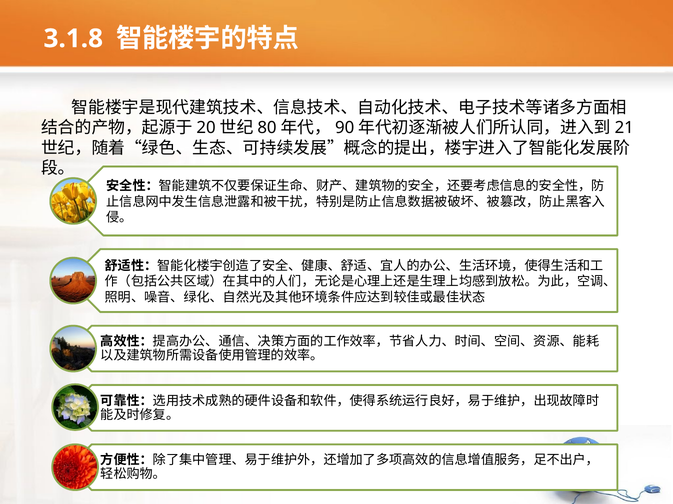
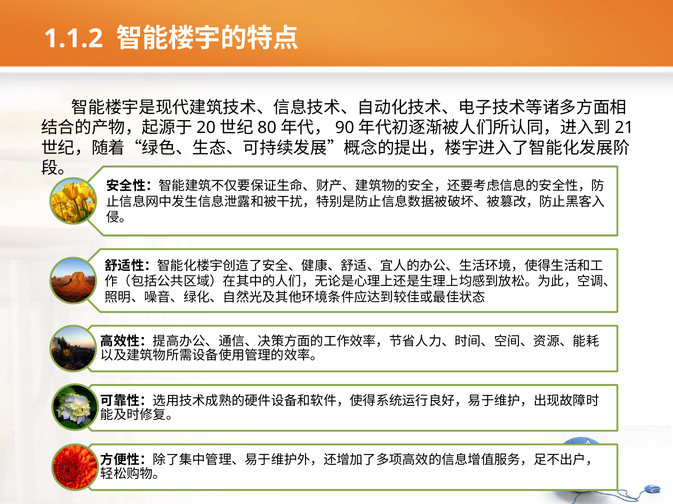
3.1.8: 3.1.8 -> 1.1.2
